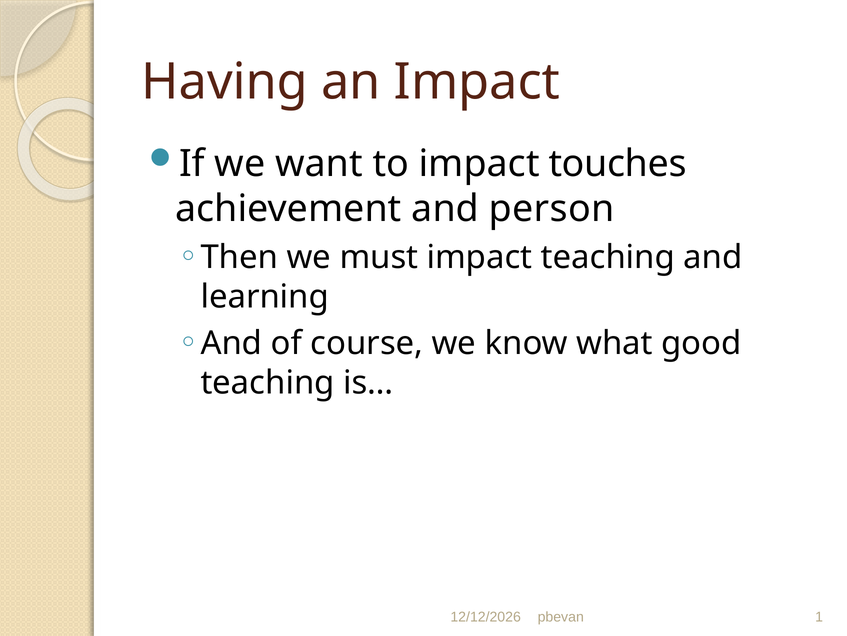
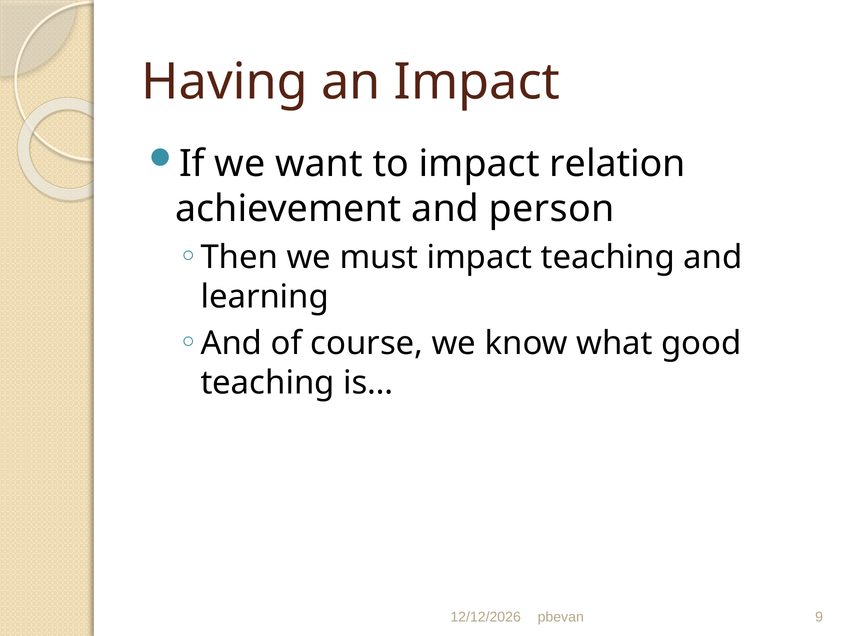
touches: touches -> relation
1: 1 -> 9
